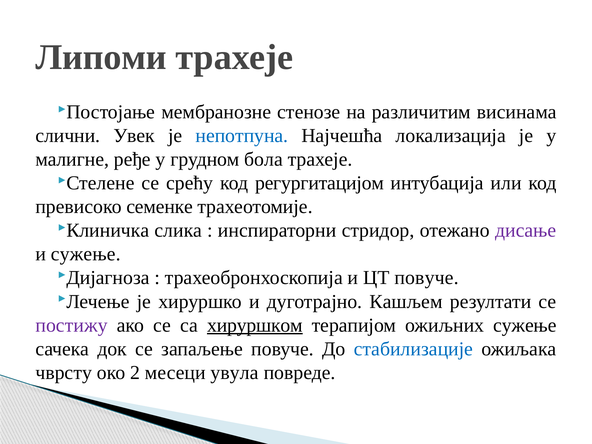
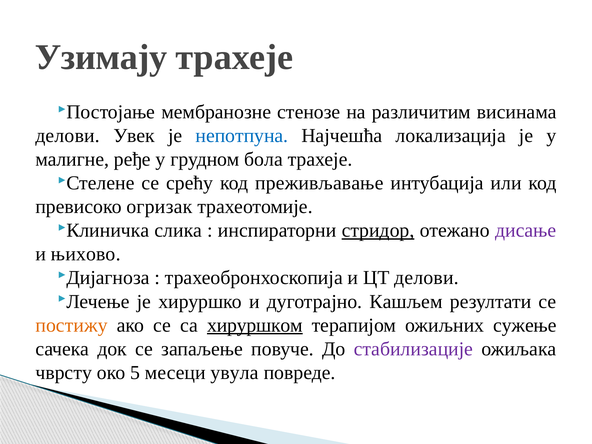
Липоми: Липоми -> Узимају
слични at (68, 136): слични -> делови
регургитацијом: регургитацијом -> преживљавање
семенке: семенке -> огризак
стридор underline: none -> present
и сужење: сужење -> њихово
ЦТ повуче: повуче -> делови
постижу colour: purple -> orange
стабилизације colour: blue -> purple
2: 2 -> 5
